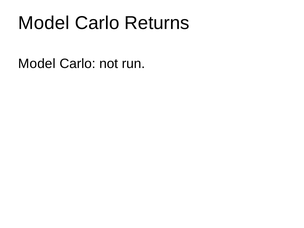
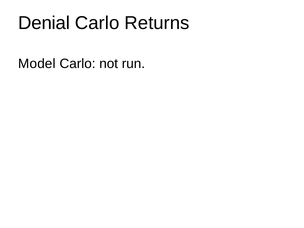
Model at (44, 23): Model -> Denial
